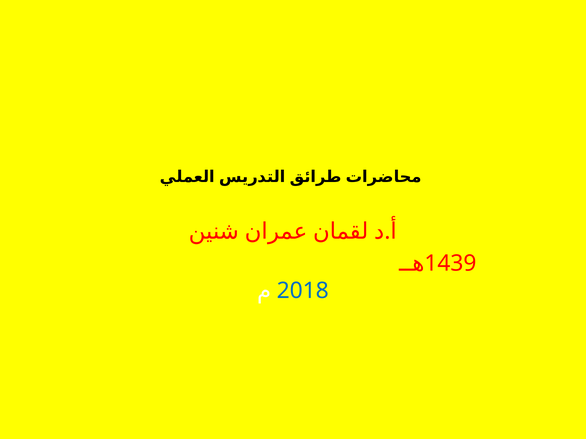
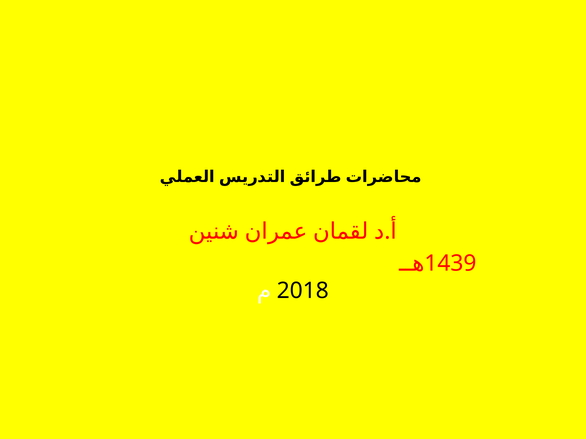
2018 colour: blue -> black
